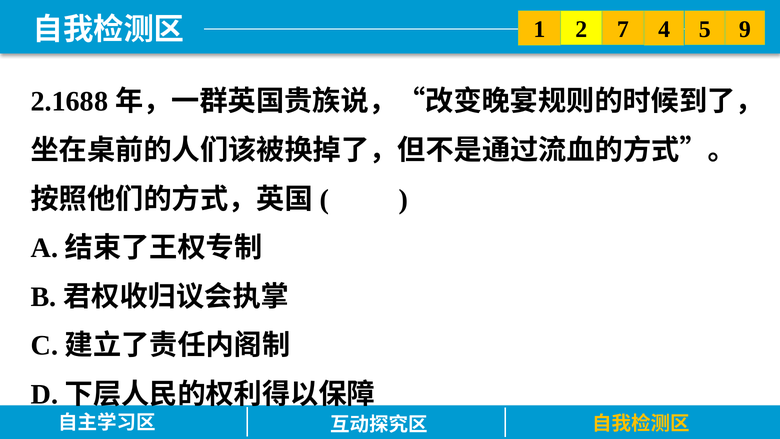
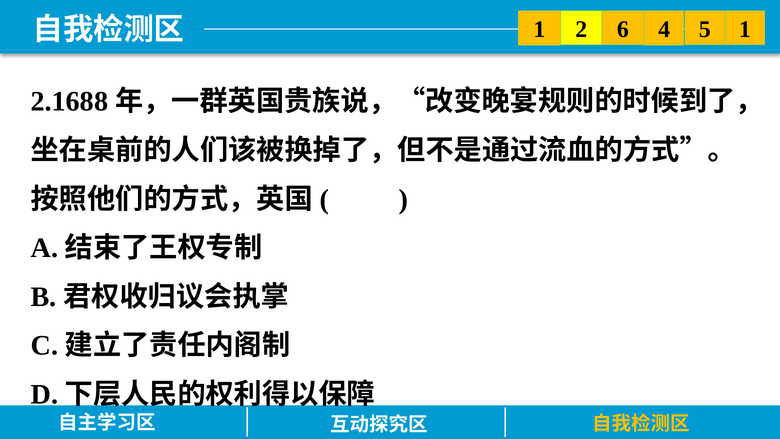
7: 7 -> 6
5 9: 9 -> 1
